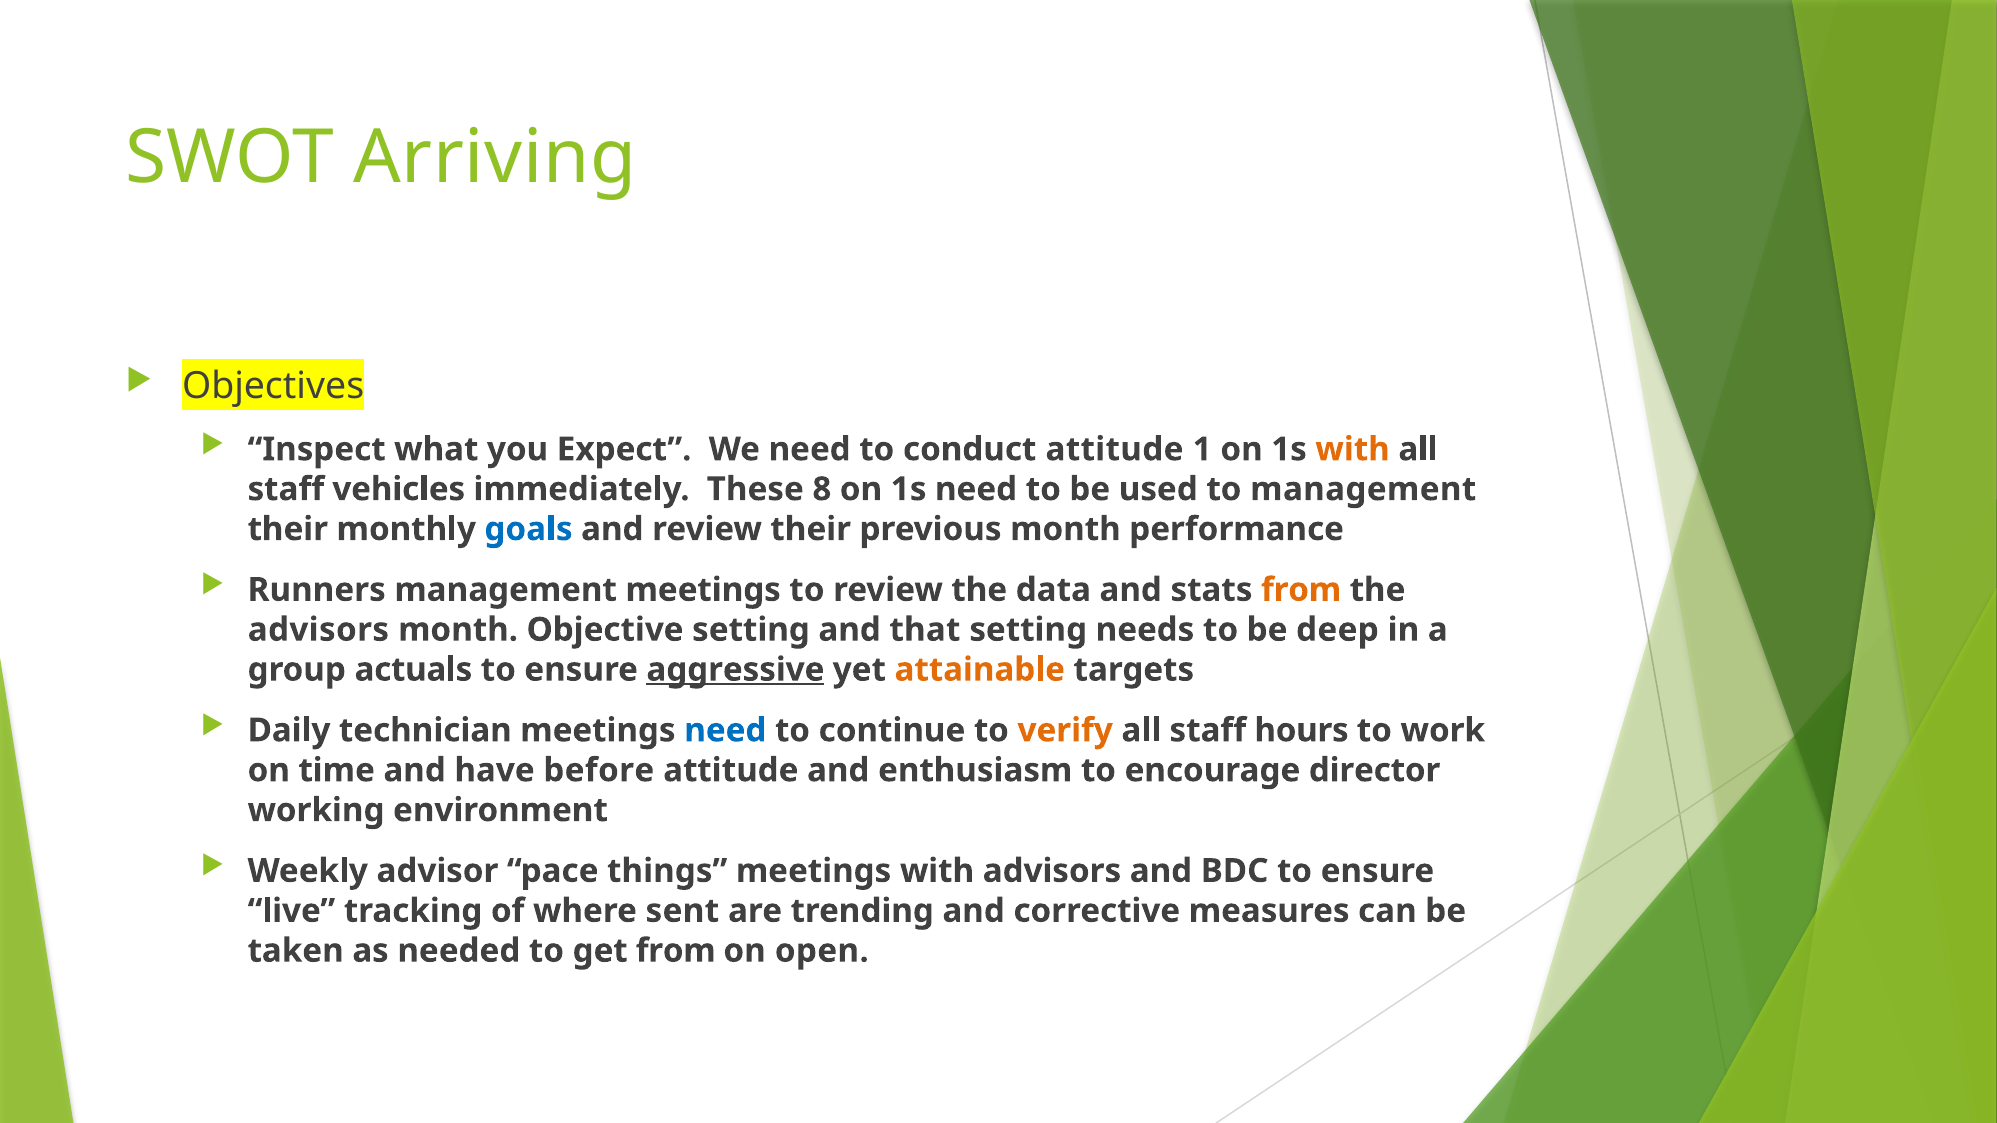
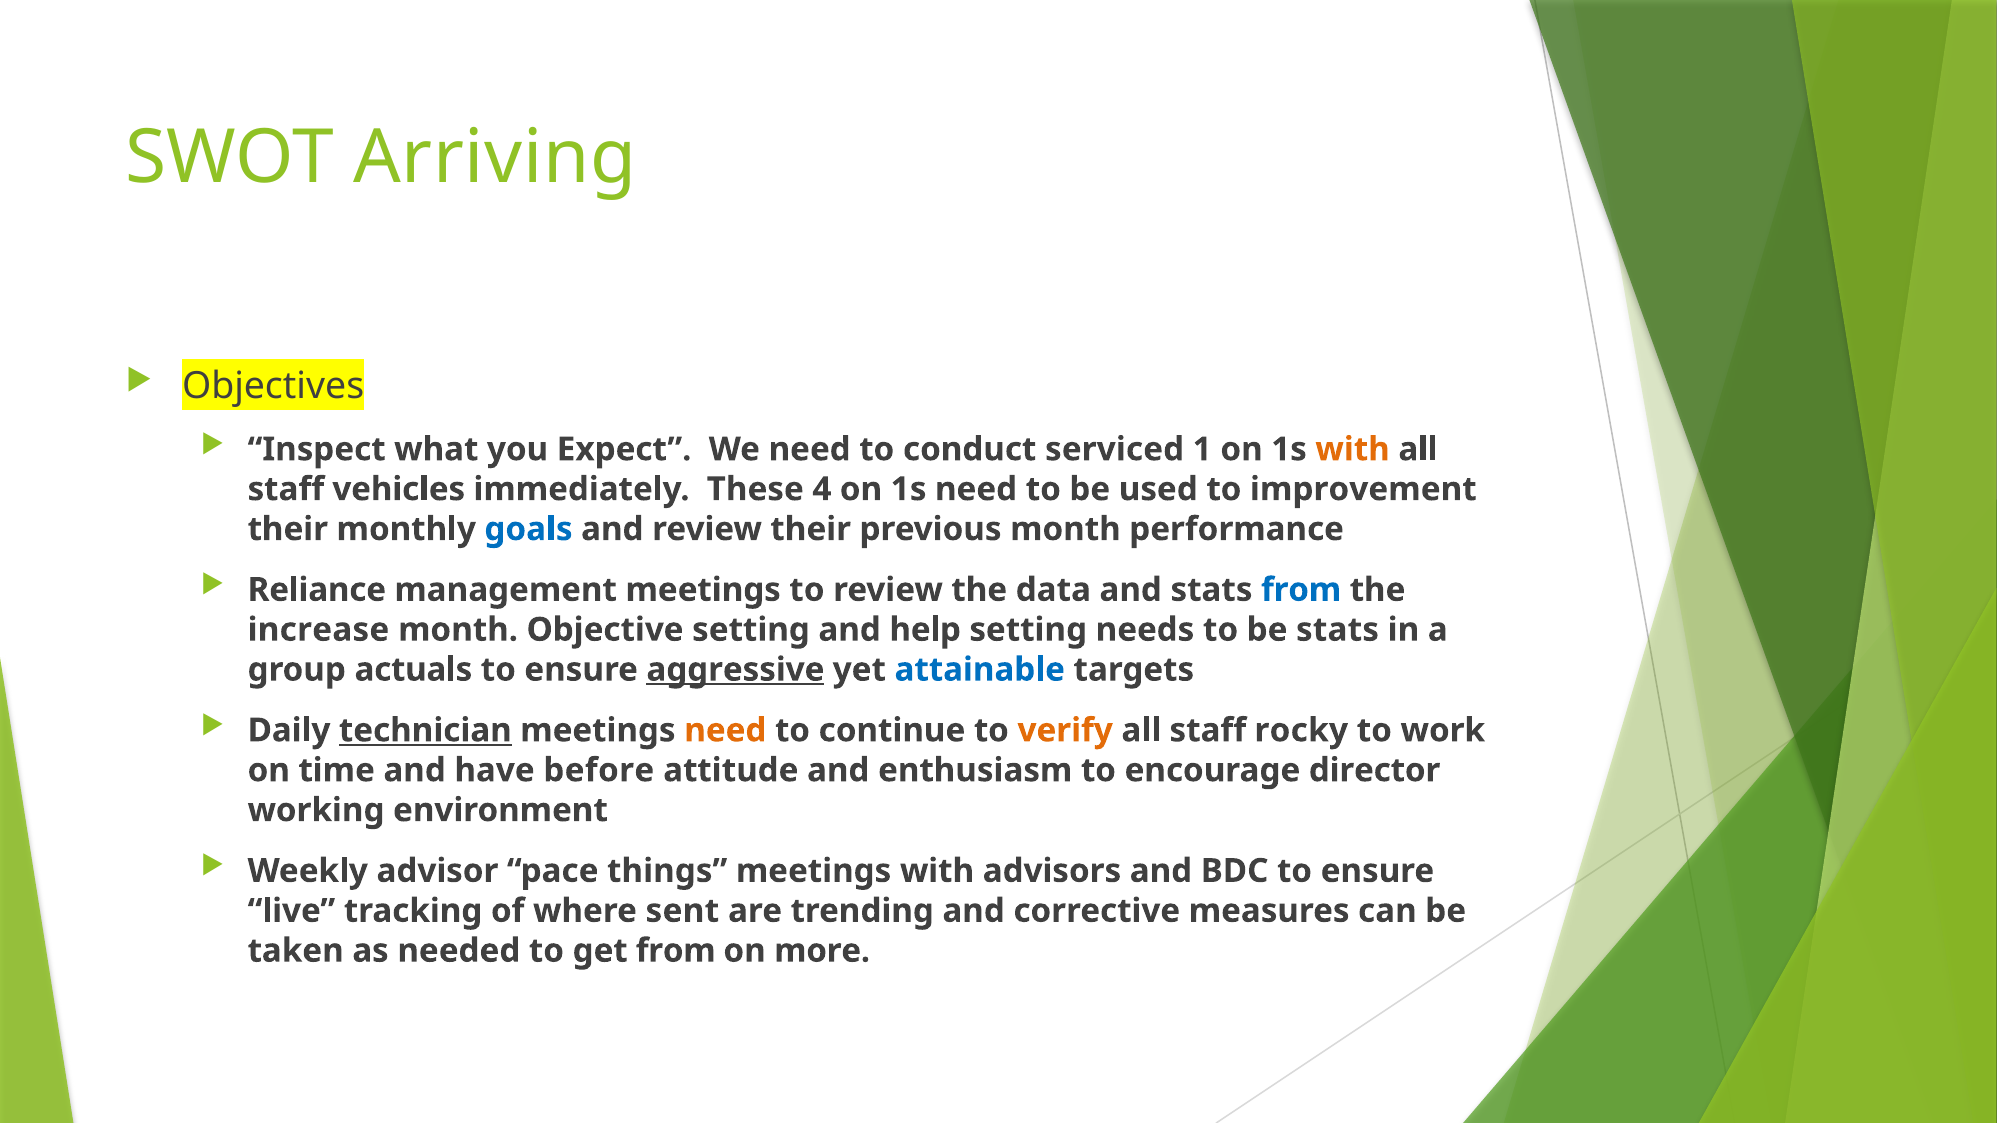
conduct attitude: attitude -> serviced
8: 8 -> 4
to management: management -> improvement
Runners: Runners -> Reliance
from at (1301, 590) colour: orange -> blue
advisors at (318, 630): advisors -> increase
that: that -> help
be deep: deep -> stats
attainable colour: orange -> blue
technician underline: none -> present
need at (725, 731) colour: blue -> orange
hours: hours -> rocky
open: open -> more
